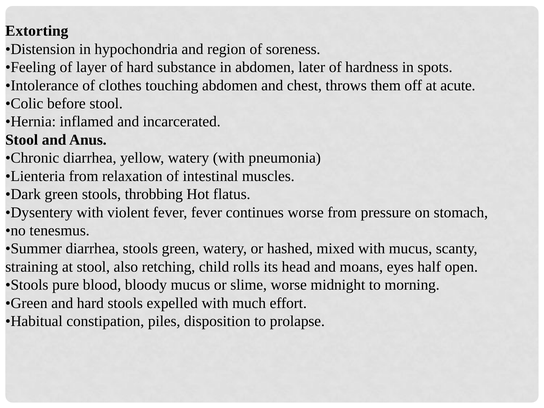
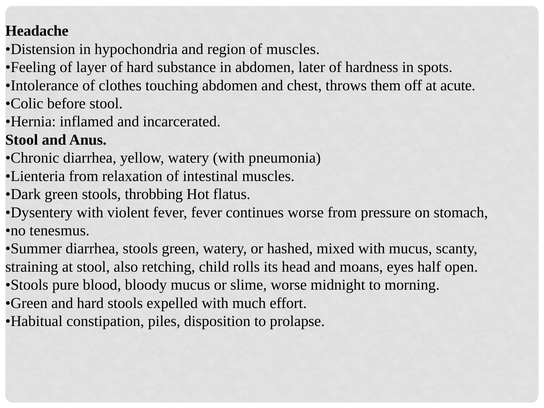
Extorting: Extorting -> Headache
of soreness: soreness -> muscles
